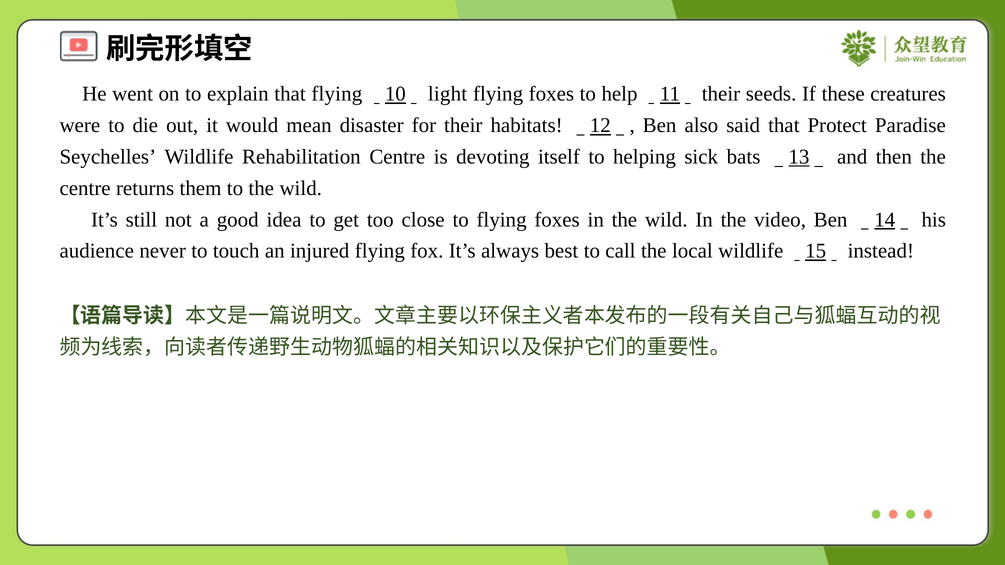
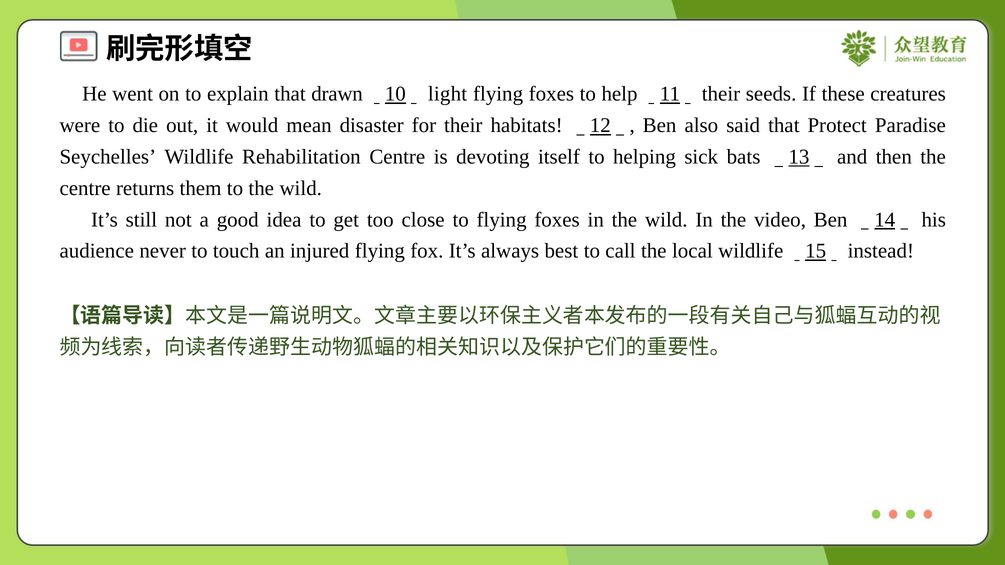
that flying: flying -> drawn
